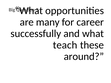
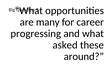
successfully: successfully -> progressing
teach: teach -> asked
